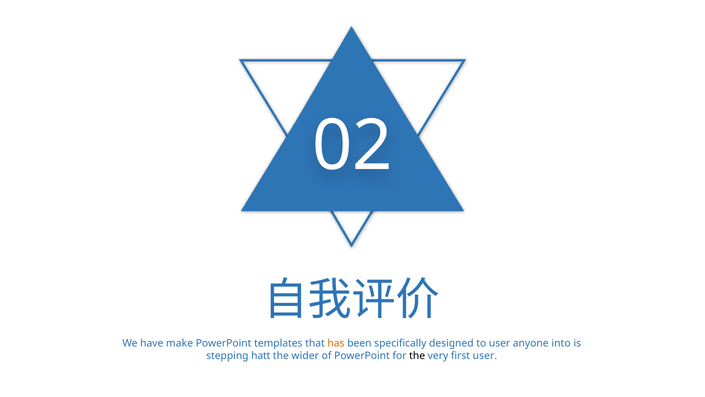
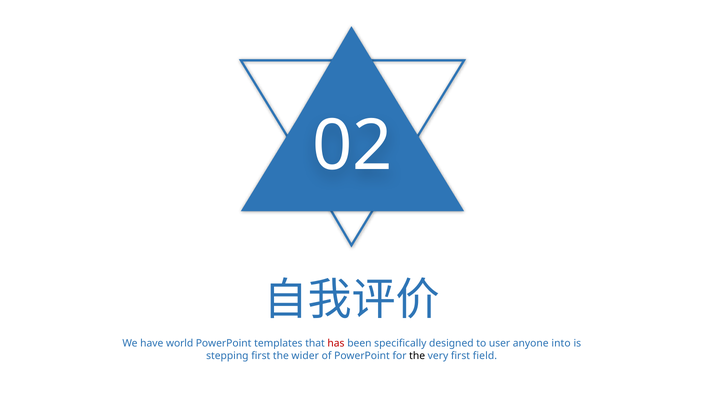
make: make -> world
has colour: orange -> red
stepping hatt: hatt -> first
first user: user -> field
